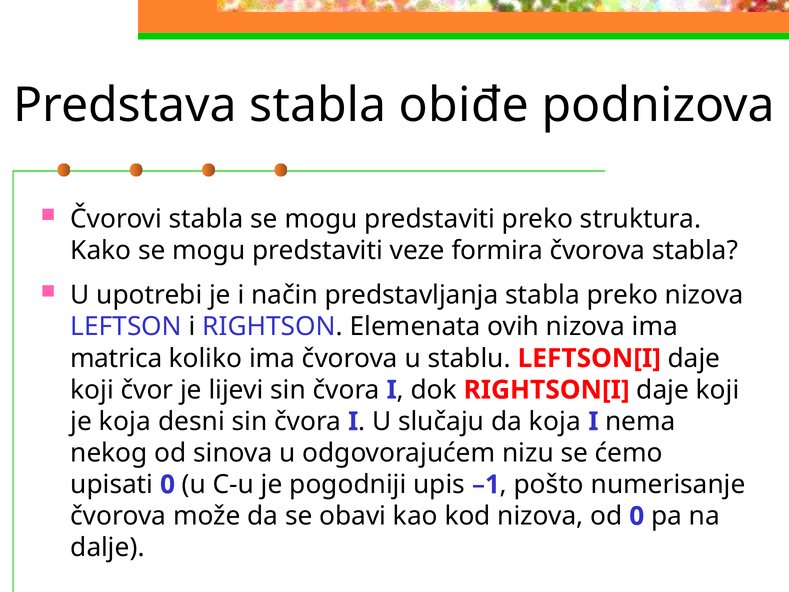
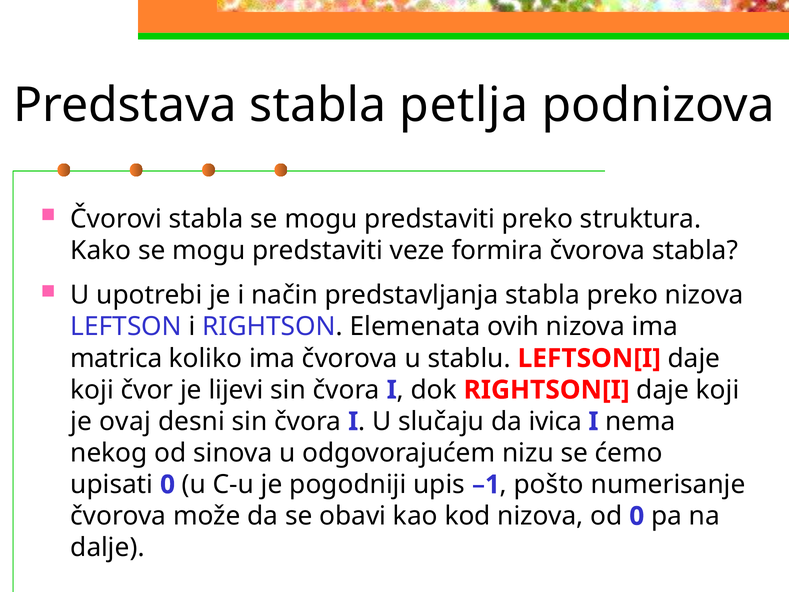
obiđe: obiđe -> petlja
je koja: koja -> ovaj
da koja: koja -> ivica
